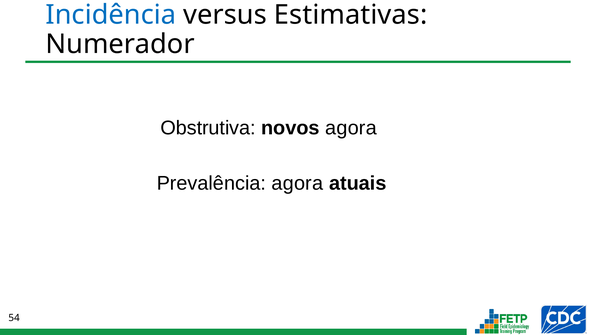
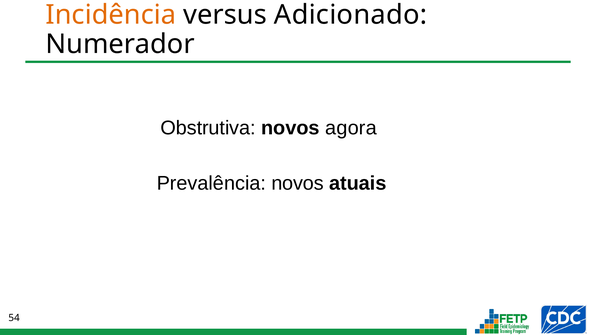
Incidência colour: blue -> orange
Estimativas: Estimativas -> Adicionado
Prevalência agora: agora -> novos
